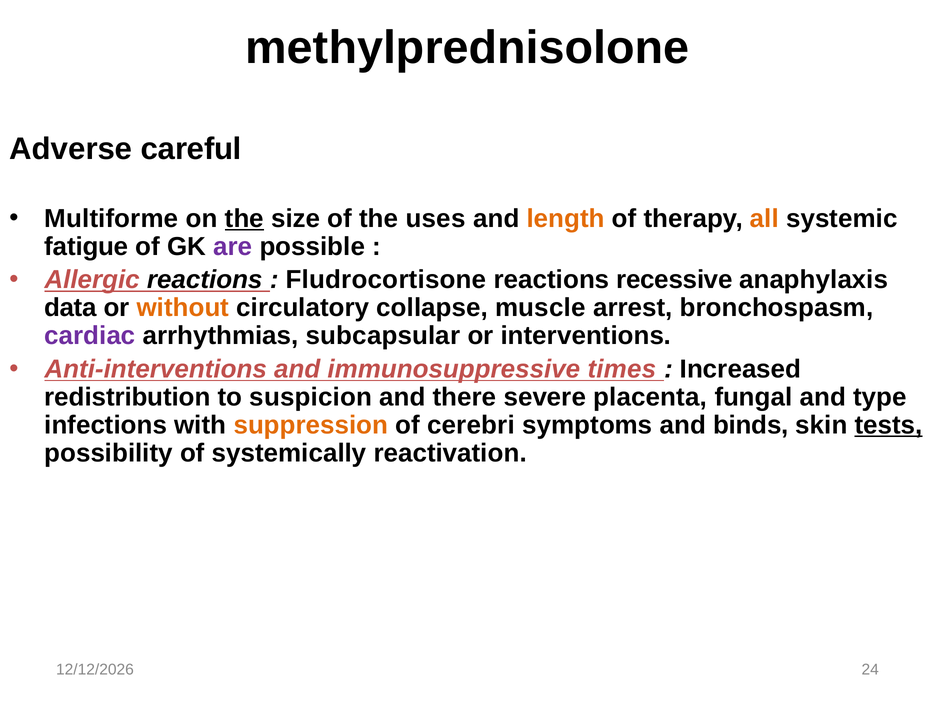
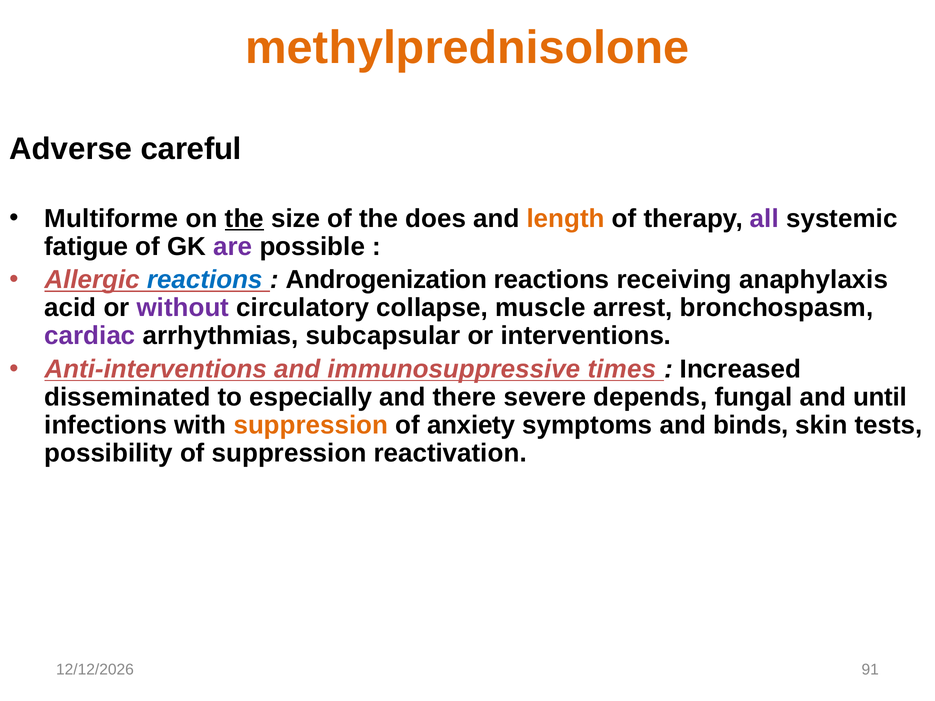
methylprednisolone colour: black -> orange
uses: uses -> does
all colour: orange -> purple
reactions at (205, 280) colour: black -> blue
Fludrocortisone: Fludrocortisone -> Androgenization
recessive: recessive -> receiving
data: data -> acid
without colour: orange -> purple
redistribution: redistribution -> disseminated
suspicion: suspicion -> especially
placenta: placenta -> depends
type: type -> until
cerebri: cerebri -> anxiety
tests underline: present -> none
of systemically: systemically -> suppression
24: 24 -> 91
